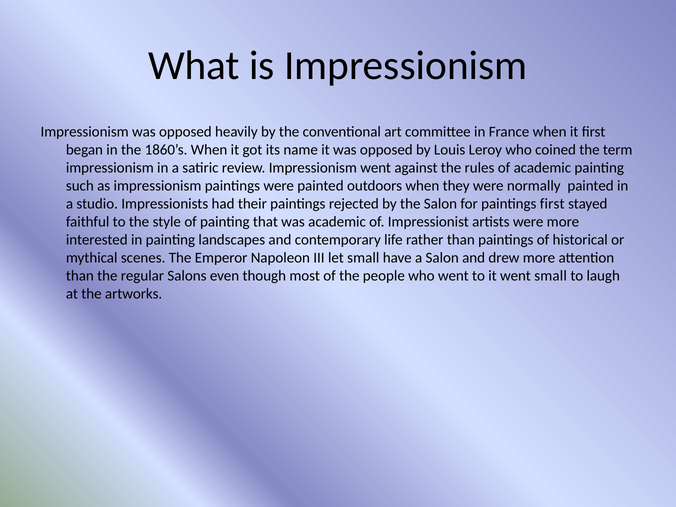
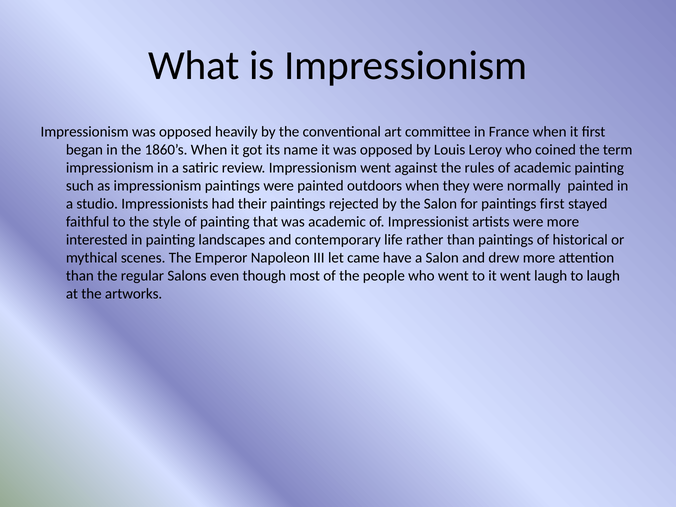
let small: small -> came
went small: small -> laugh
